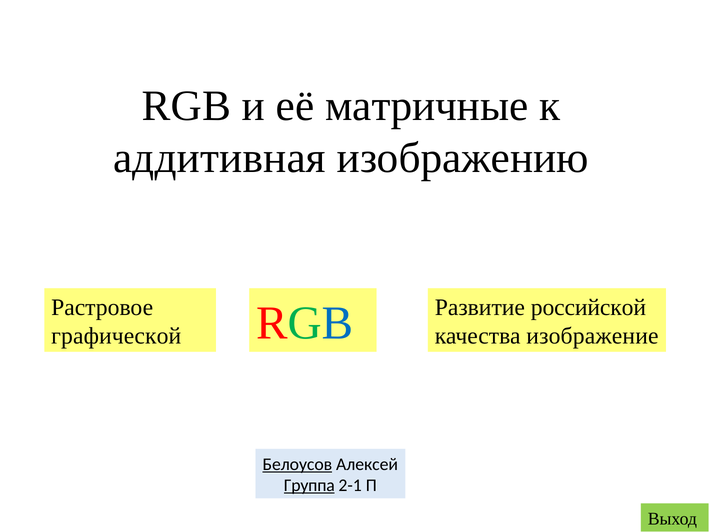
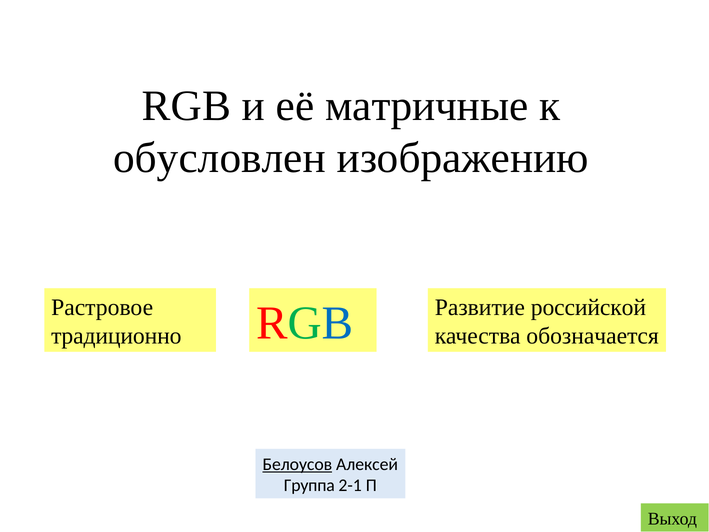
аддитивная: аддитивная -> обусловлен
графической: графической -> традиционно
изображение: изображение -> обозначается
Группа underline: present -> none
